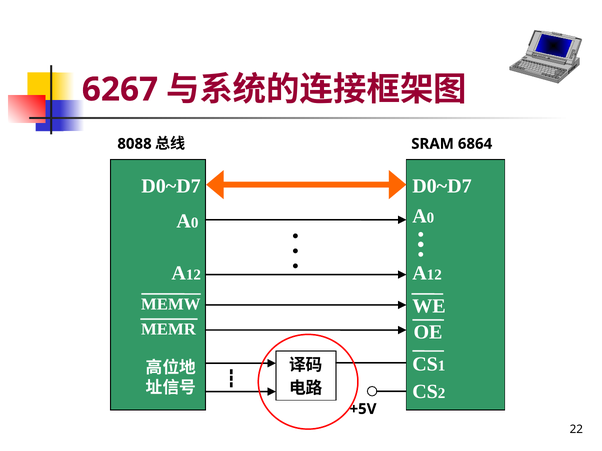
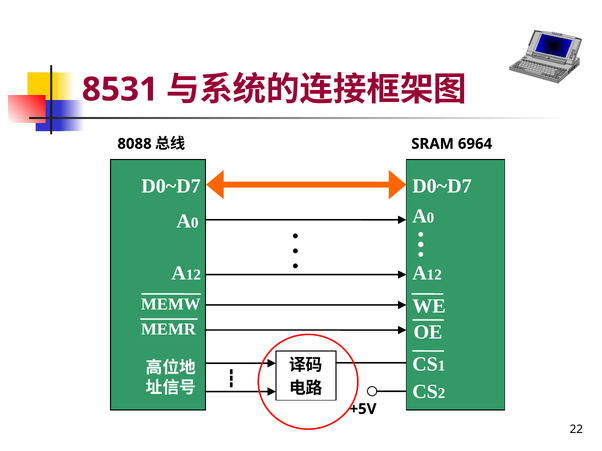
6267: 6267 -> 8531
6864: 6864 -> 6964
